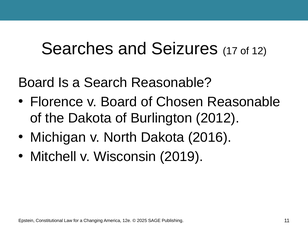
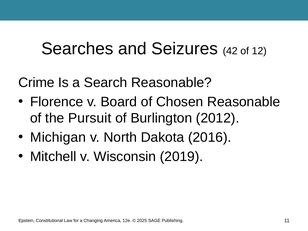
17: 17 -> 42
Board at (36, 83): Board -> Crime
the Dakota: Dakota -> Pursuit
